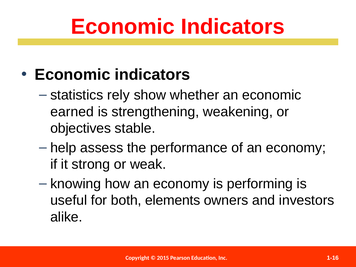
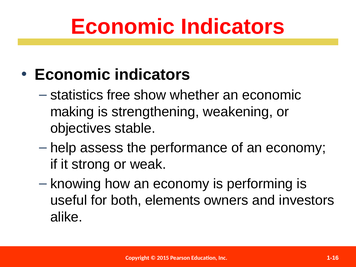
rely: rely -> free
earned: earned -> making
